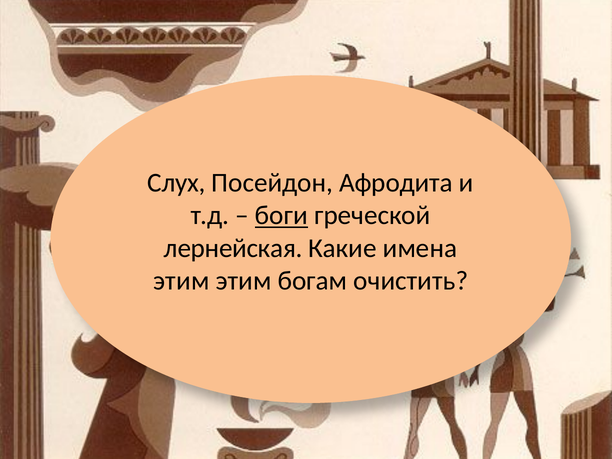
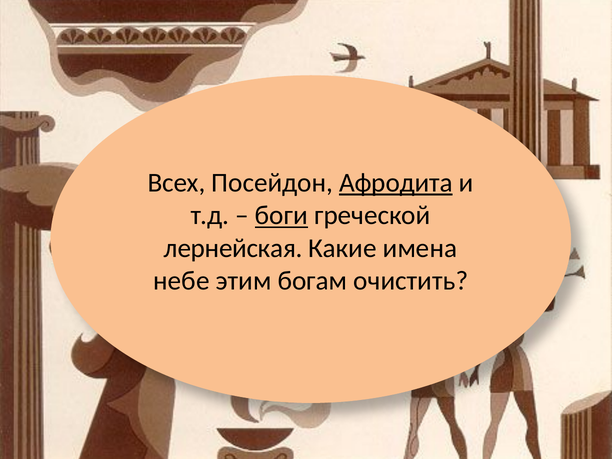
Слух: Слух -> Всех
Афродита underline: none -> present
этим at (181, 281): этим -> небе
